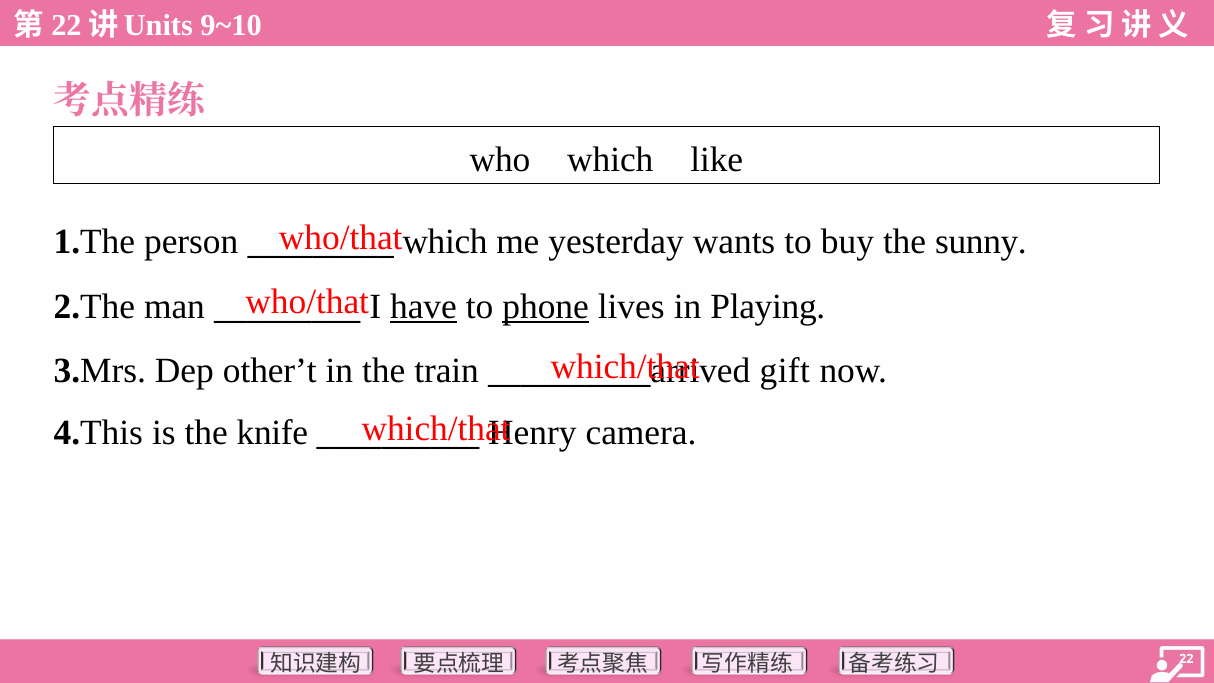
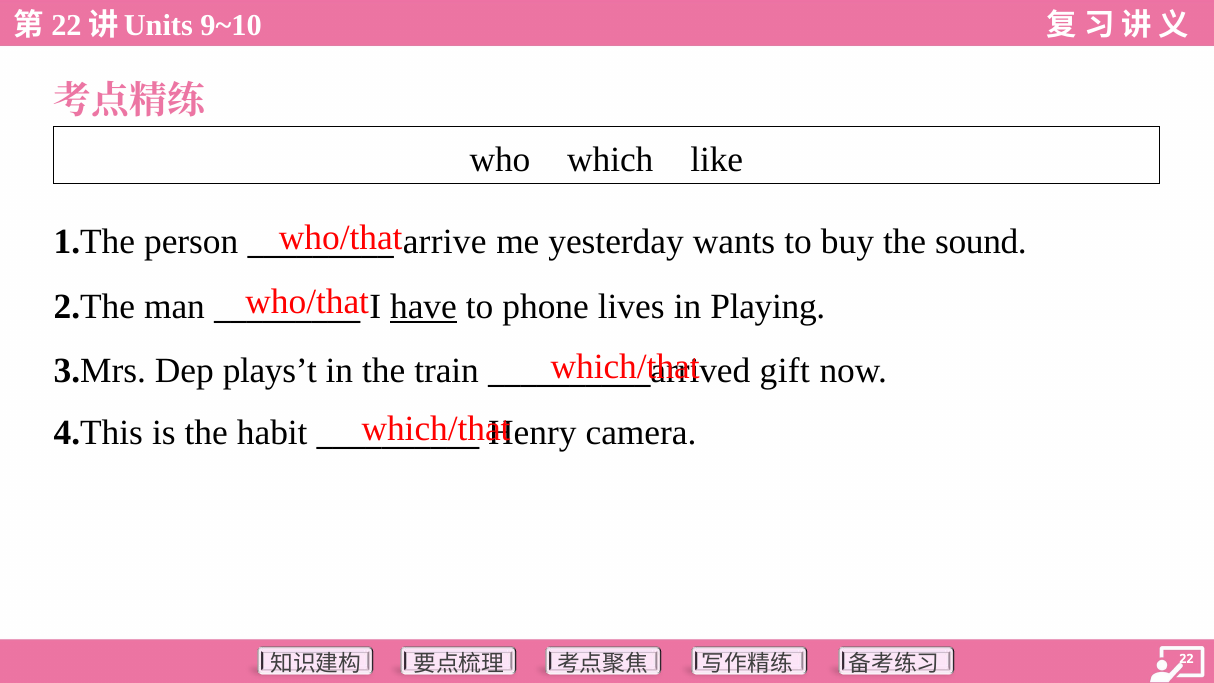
which at (445, 242): which -> arrive
sunny: sunny -> sound
phone underline: present -> none
other’t: other’t -> plays’t
knife: knife -> habit
